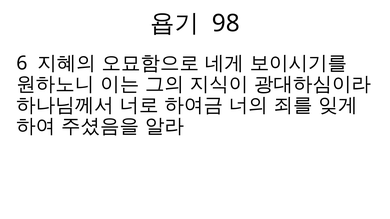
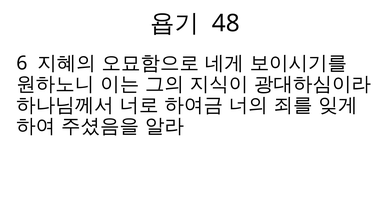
98: 98 -> 48
